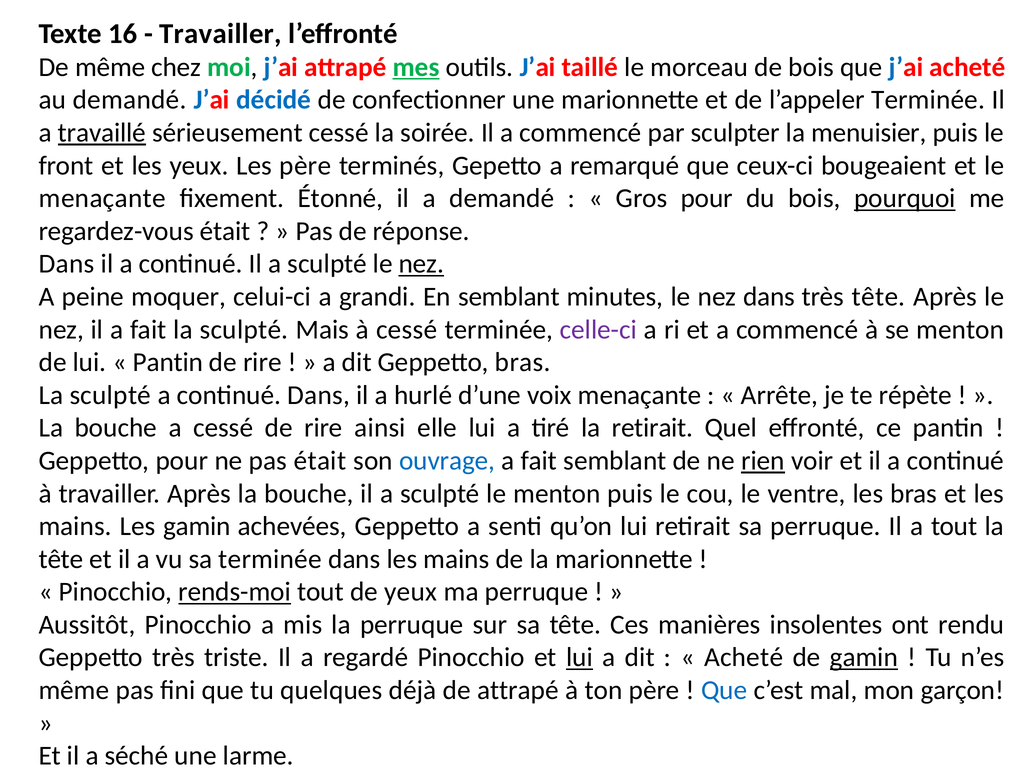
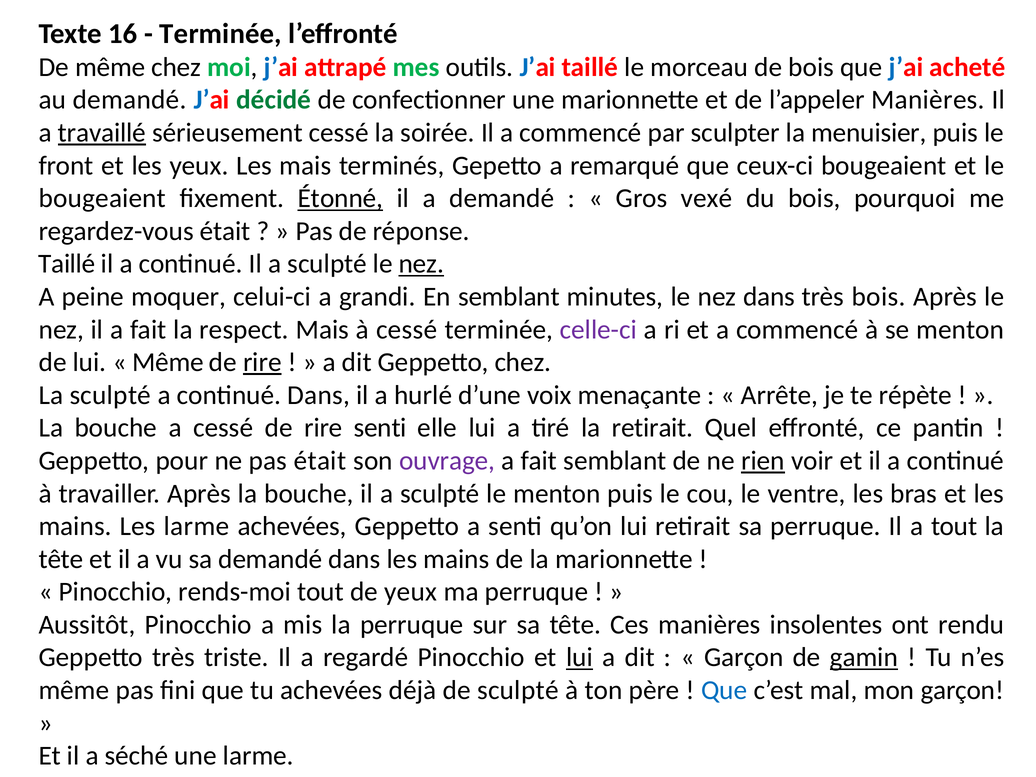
Travailler at (221, 34): Travailler -> Terminée
mes underline: present -> none
décidé colour: blue -> green
l’appeler Terminée: Terminée -> Manières
Les père: père -> mais
menaçante at (102, 198): menaçante -> bougeaient
Étonné underline: none -> present
Gros pour: pour -> vexé
pourquoi underline: present -> none
Dans at (67, 264): Dans -> Taillé
très tête: tête -> bois
fait la sculpté: sculpté -> respect
Pantin at (168, 362): Pantin -> Même
rire at (262, 362) underline: none -> present
Geppetto bras: bras -> chez
rire ainsi: ainsi -> senti
ouvrage colour: blue -> purple
Les gamin: gamin -> larme
sa terminée: terminée -> demandé
rends-moi underline: present -> none
Acheté at (744, 657): Acheté -> Garçon
tu quelques: quelques -> achevées
de attrapé: attrapé -> sculpté
